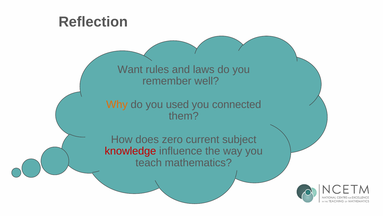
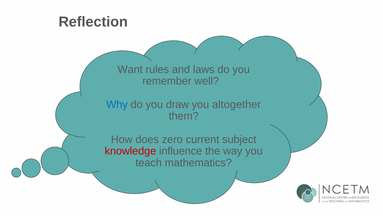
Why colour: orange -> blue
used: used -> draw
connected: connected -> altogether
